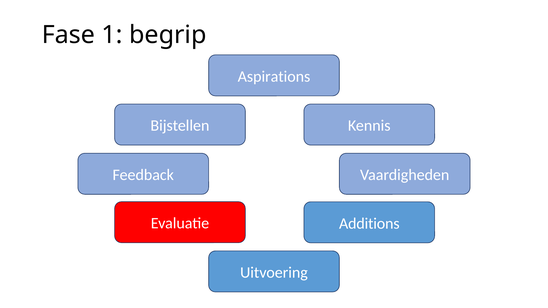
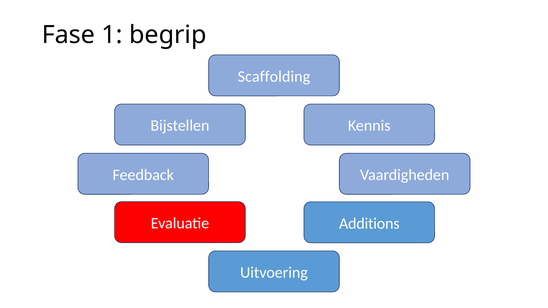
Aspirations: Aspirations -> Scaffolding
